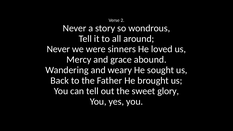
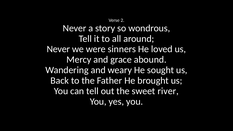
glory: glory -> river
